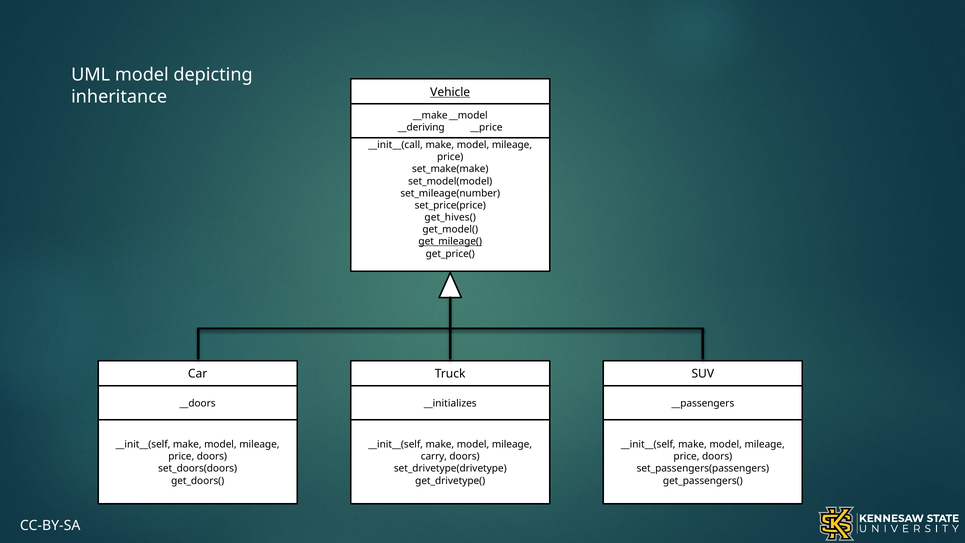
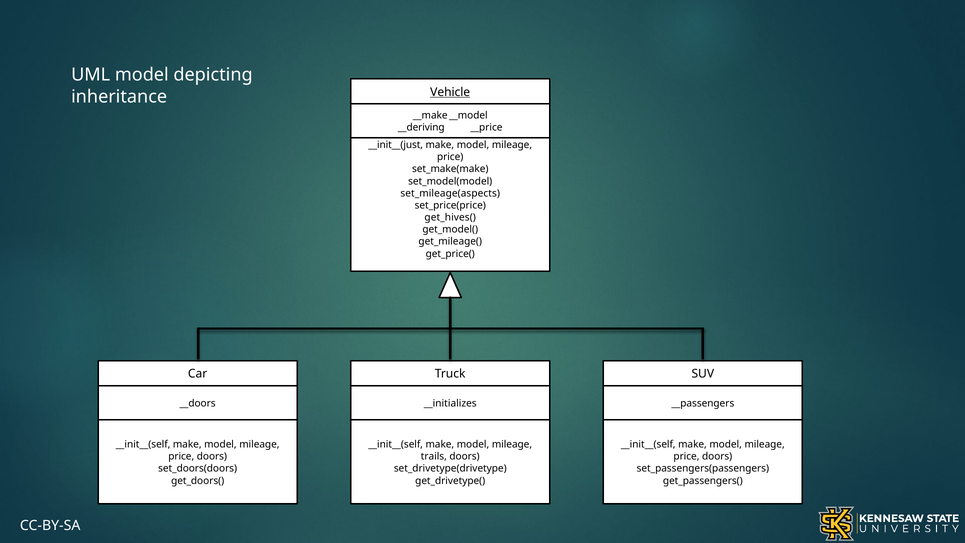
__init__(call: __init__(call -> __init__(just
set_mileage(number: set_mileage(number -> set_mileage(aspects
get_mileage( underline: present -> none
carry: carry -> trails
